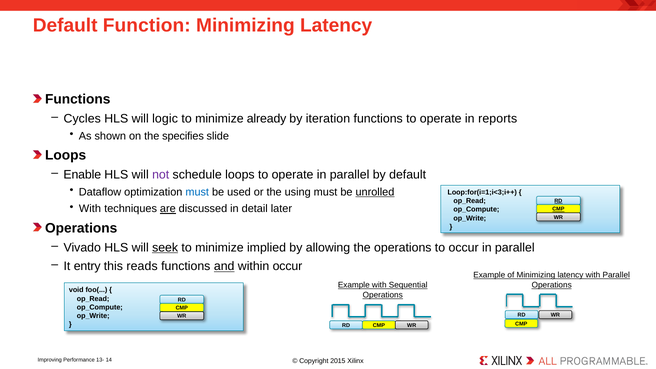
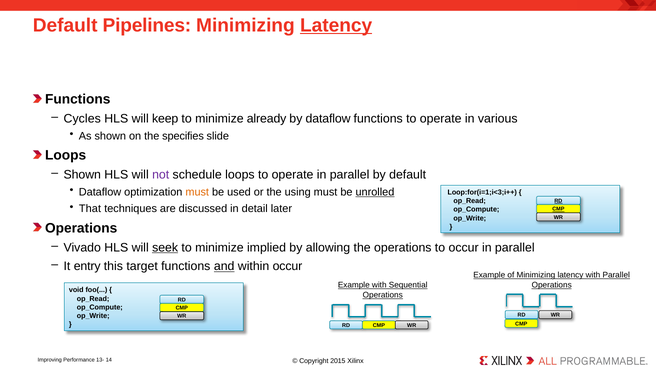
Function: Function -> Pipelines
Latency at (336, 25) underline: none -> present
logic: logic -> keep
by iteration: iteration -> dataflow
reports: reports -> various
Enable at (82, 175): Enable -> Shown
must at (197, 192) colour: blue -> orange
With at (90, 209): With -> That
are underline: present -> none
reads: reads -> target
